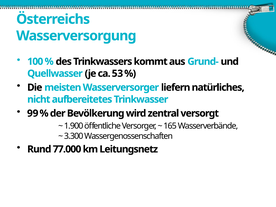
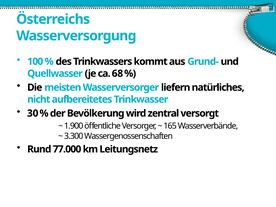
53: 53 -> 68
99: 99 -> 30
